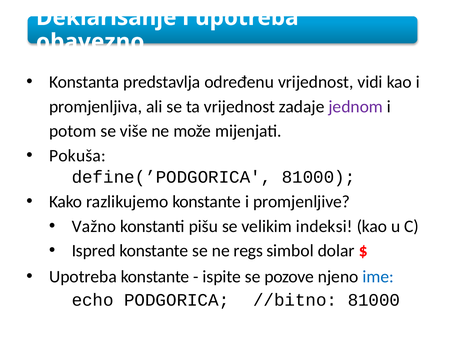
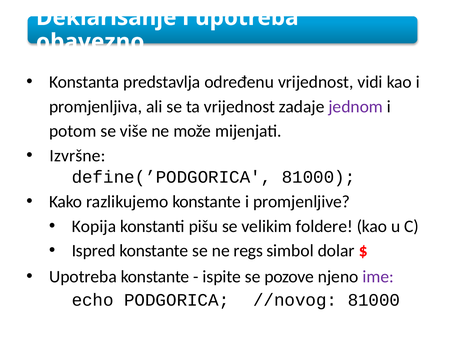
Pokuša: Pokuša -> Izvršne
Važno: Važno -> Kopija
indeksi: indeksi -> foldere
ime colour: blue -> purple
//bitno: //bitno -> //novog
